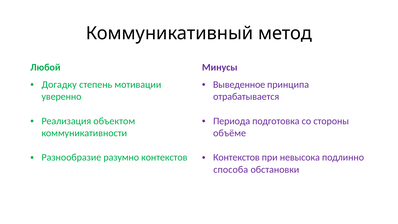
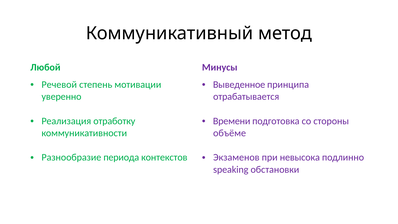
Догадку: Догадку -> Речевой
объектом: объектом -> отработку
Периода: Периода -> Времени
разумно: разумно -> периода
Контекстов at (236, 157): Контекстов -> Экзаменов
способа: способа -> speaking
